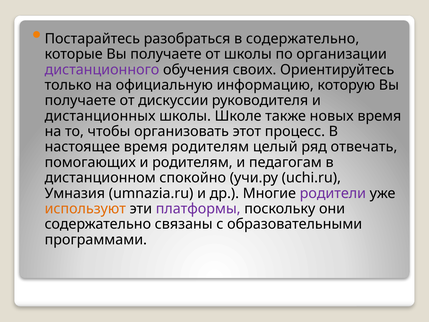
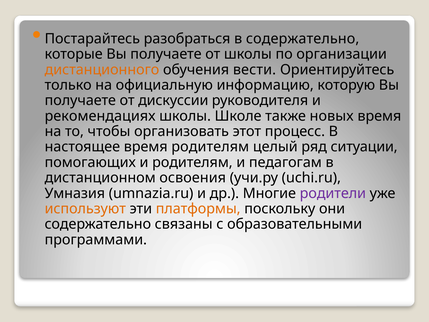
дистанционного colour: purple -> orange
своих: своих -> вести
дистанционных: дистанционных -> рекомендациях
отвечать: отвечать -> ситуации
спокойно: спокойно -> освоения
платформы colour: purple -> orange
